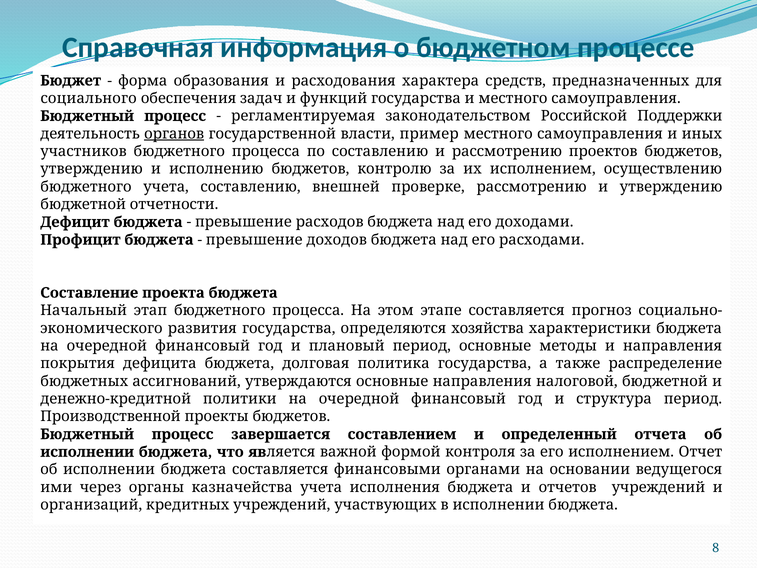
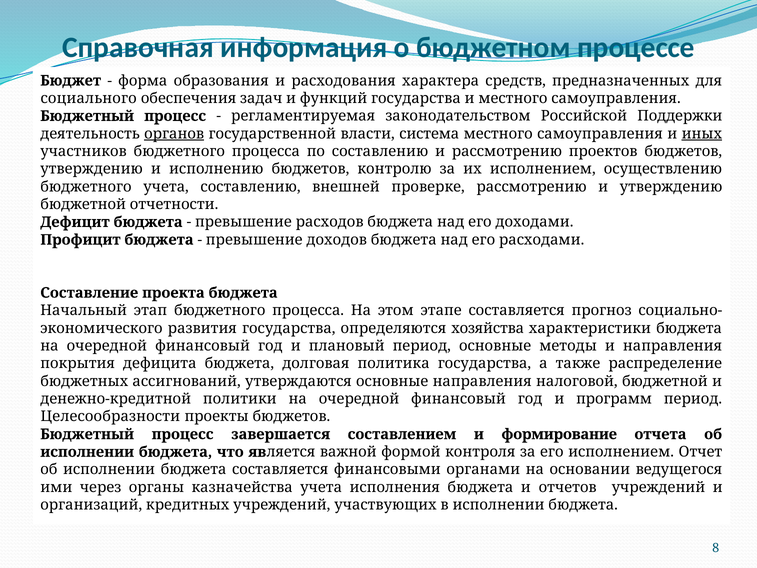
пример: пример -> система
иных underline: none -> present
структура: структура -> программ
Производственной: Производственной -> Целесообразности
определенный: определенный -> формирование
